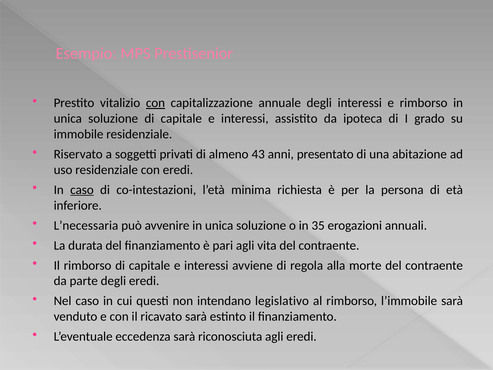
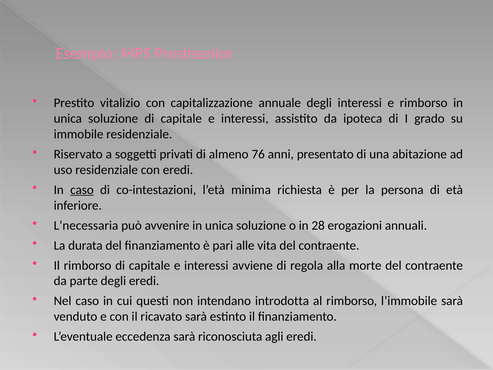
con at (155, 103) underline: present -> none
43: 43 -> 76
35: 35 -> 28
pari agli: agli -> alle
legislativo: legislativo -> introdotta
